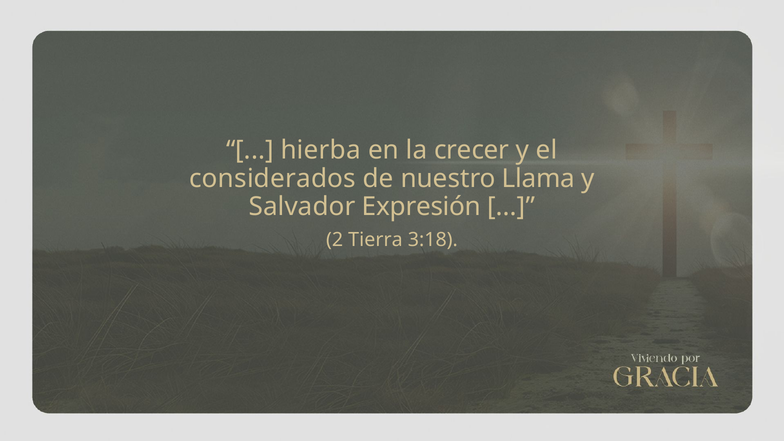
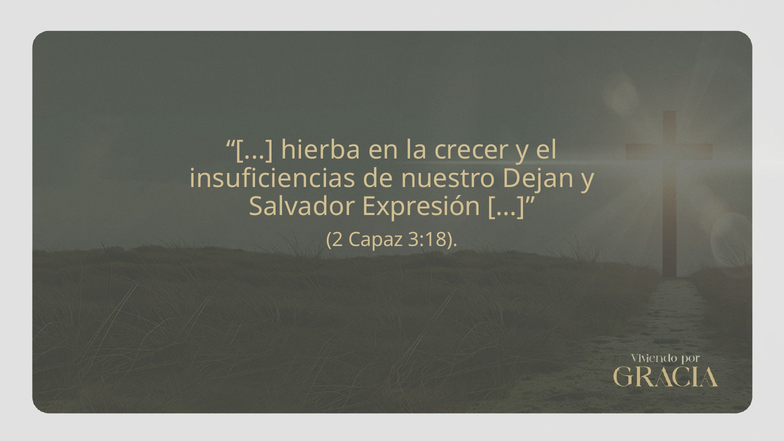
considerados: considerados -> insuficiencias
Llama: Llama -> Dejan
Tierra: Tierra -> Capaz
